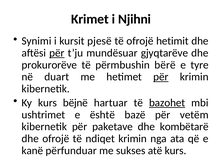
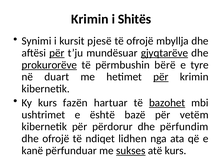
Krimet at (90, 19): Krimet -> Krimin
Njihni: Njihni -> Shitës
hetimit: hetimit -> mbyllja
gjyqtarëve underline: none -> present
prokurorëve underline: none -> present
bëjnë: bëjnë -> fazën
paketave: paketave -> përdorur
kombëtarë: kombëtarë -> përfundim
ndiqet krimin: krimin -> lidhen
sukses underline: none -> present
